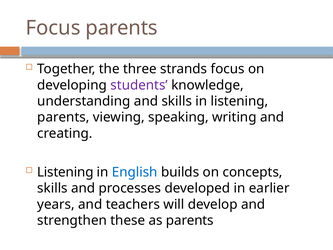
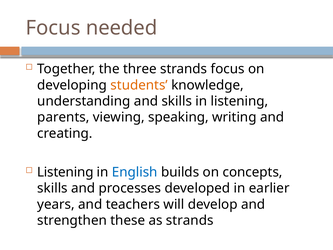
Focus parents: parents -> needed
students colour: purple -> orange
as parents: parents -> strands
